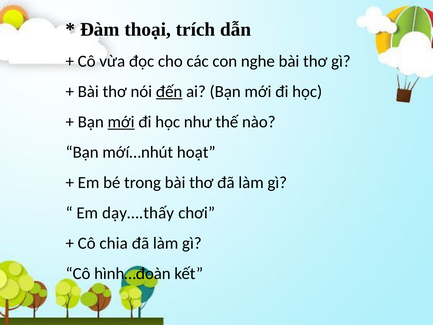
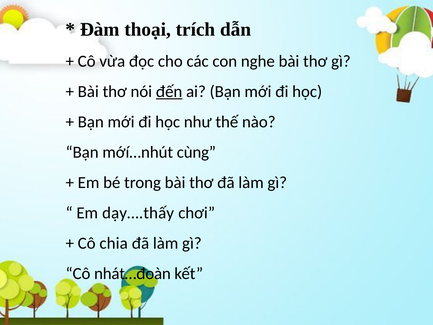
mới at (121, 122) underline: present -> none
hoạt: hoạt -> cùng
hình…đoàn: hình…đoàn -> nhát…đoàn
